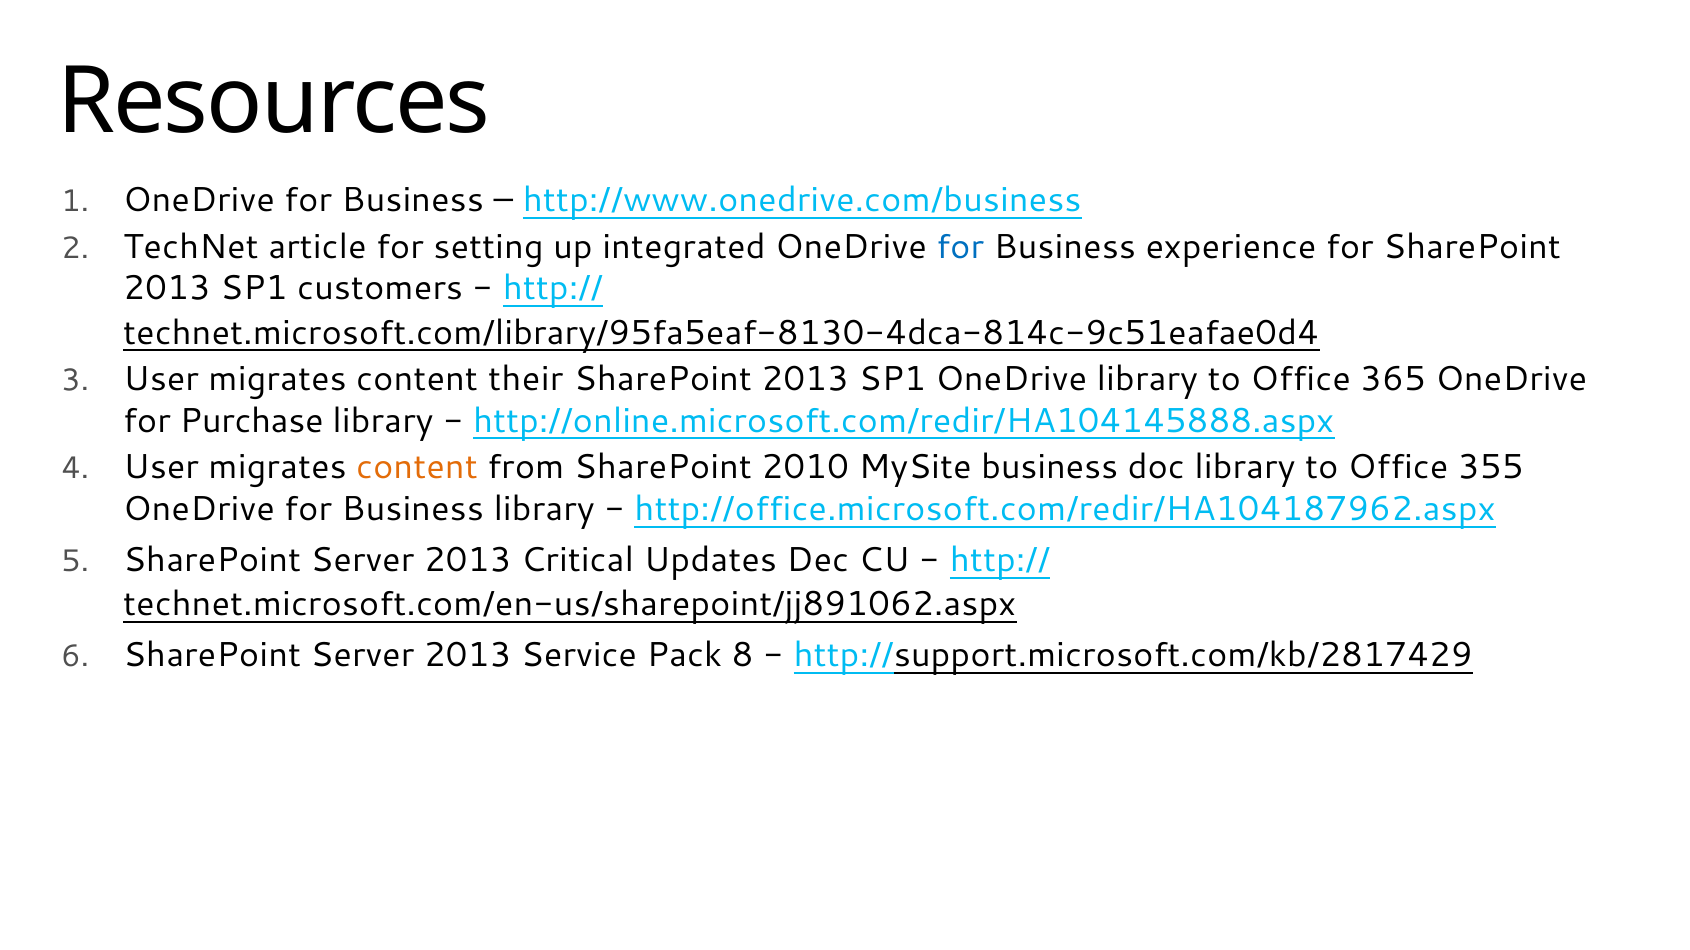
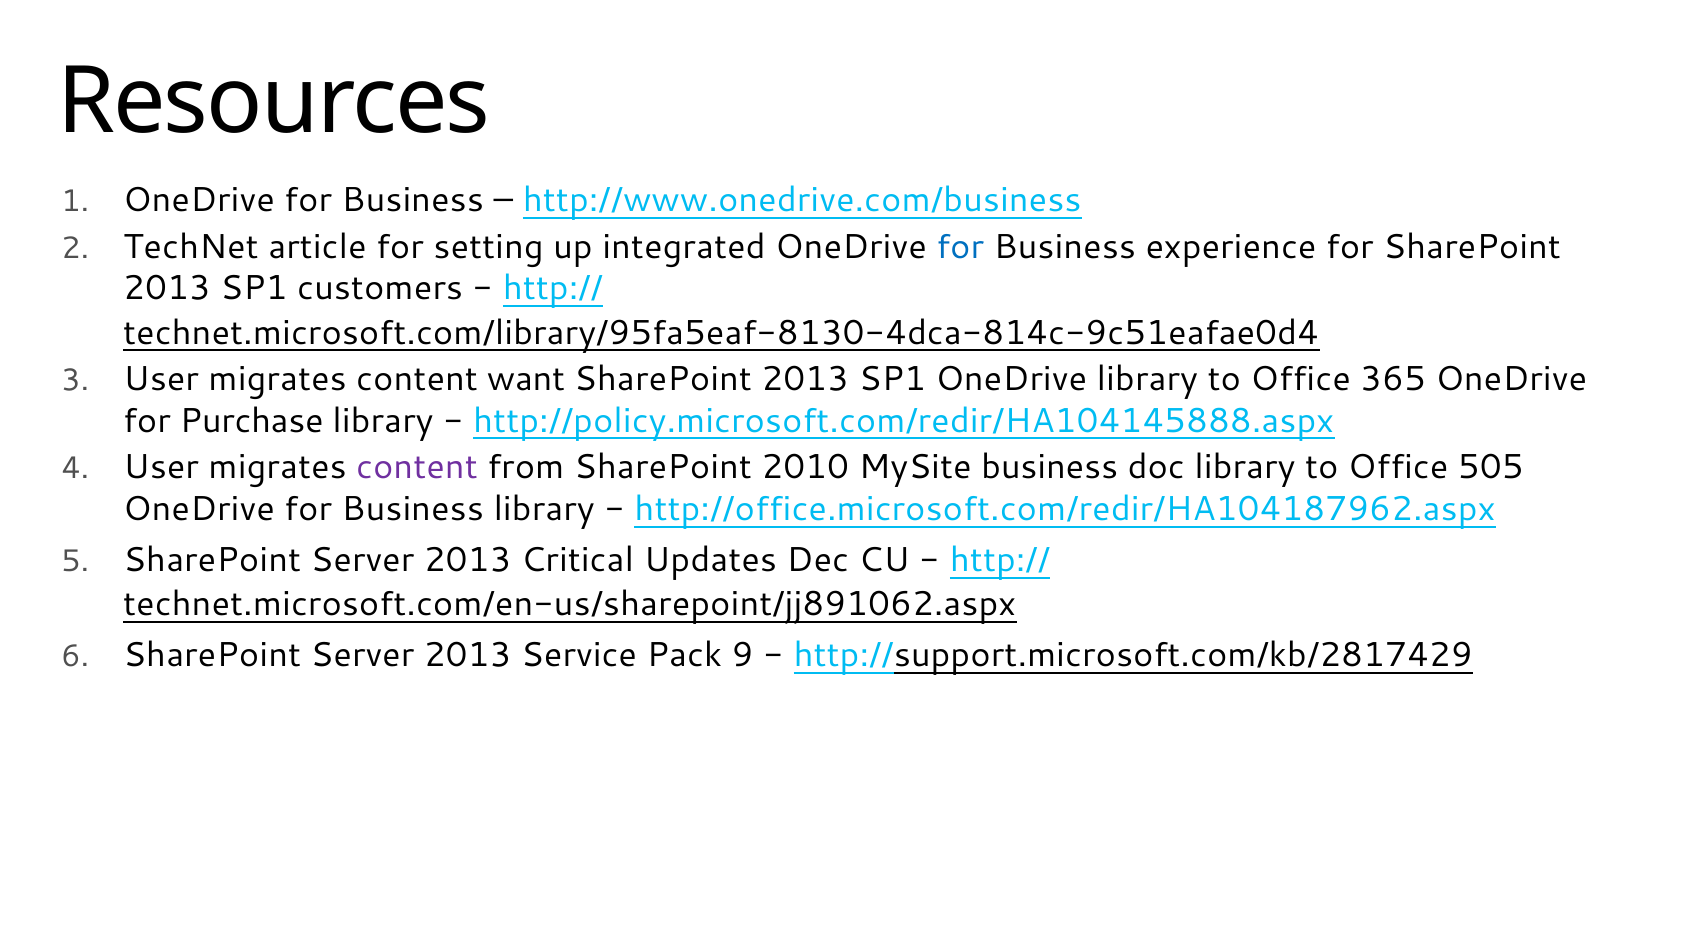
their: their -> want
http://online.microsoft.com/redir/HA104145888.aspx: http://online.microsoft.com/redir/HA104145888.aspx -> http://policy.microsoft.com/redir/HA104145888.aspx
content at (417, 468) colour: orange -> purple
355: 355 -> 505
8: 8 -> 9
